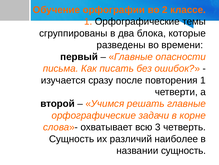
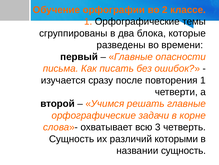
наиболее: наиболее -> которыми
